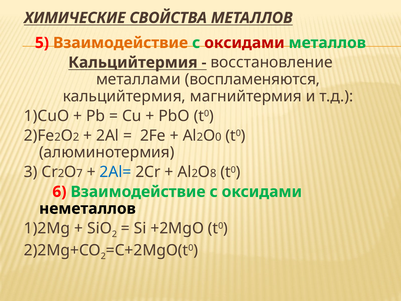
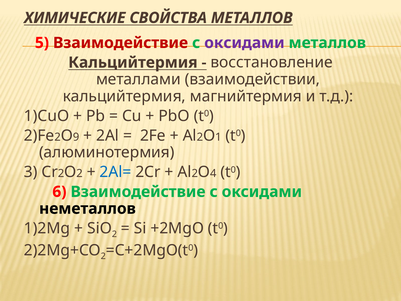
Взаимодействие at (121, 43) colour: orange -> red
оксидами at (244, 43) colour: red -> purple
воспламеняются: воспламеняются -> взаимодействии
2 at (76, 137): 2 -> 9
0: 0 -> 1
7 at (80, 173): 7 -> 2
8: 8 -> 4
